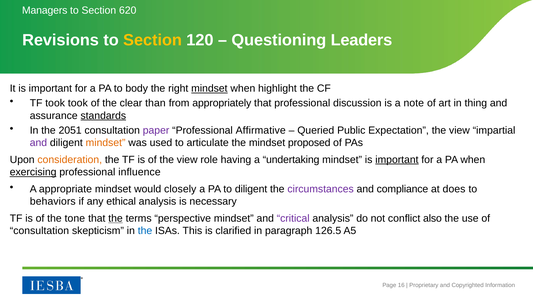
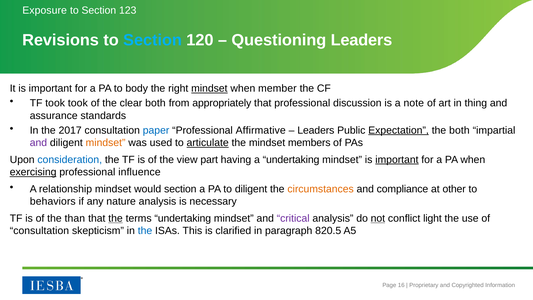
Managers: Managers -> Exposure
620: 620 -> 123
Section at (153, 40) colour: yellow -> light blue
highlight: highlight -> member
clear than: than -> both
standards underline: present -> none
2051: 2051 -> 2017
paper colour: purple -> blue
Queried at (316, 130): Queried -> Leaders
Expectation underline: none -> present
view at (459, 130): view -> both
articulate underline: none -> present
proposed: proposed -> members
consideration colour: orange -> blue
role: role -> part
appropriate: appropriate -> relationship
would closely: closely -> section
circumstances colour: purple -> orange
does: does -> other
ethical: ethical -> nature
tone: tone -> than
terms perspective: perspective -> undertaking
not underline: none -> present
also: also -> light
126.5: 126.5 -> 820.5
